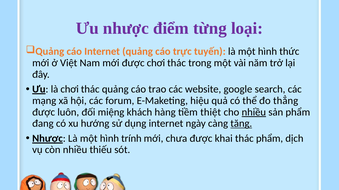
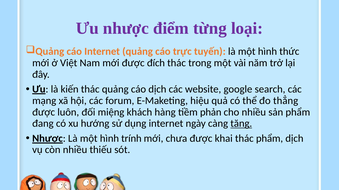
được chơi: chơi -> đích
là chơi: chơi -> kiến
cáo trao: trao -> dịch
thiệt: thiệt -> phản
nhiều at (254, 112) underline: present -> none
